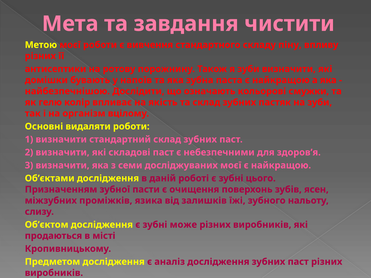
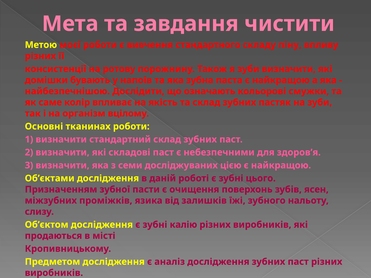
антисептики: антисептики -> консистенції
гелю: гелю -> саме
видаляти: видаляти -> тканинах
досліджуваних моєї: моєї -> цією
може: може -> калію
